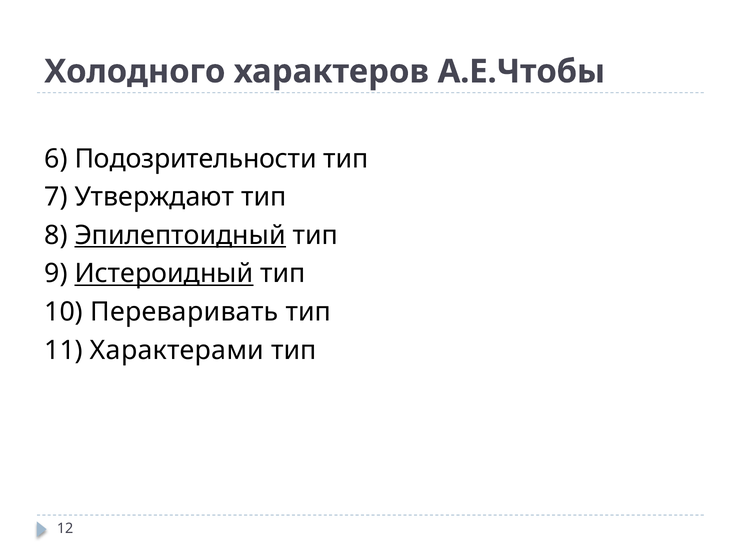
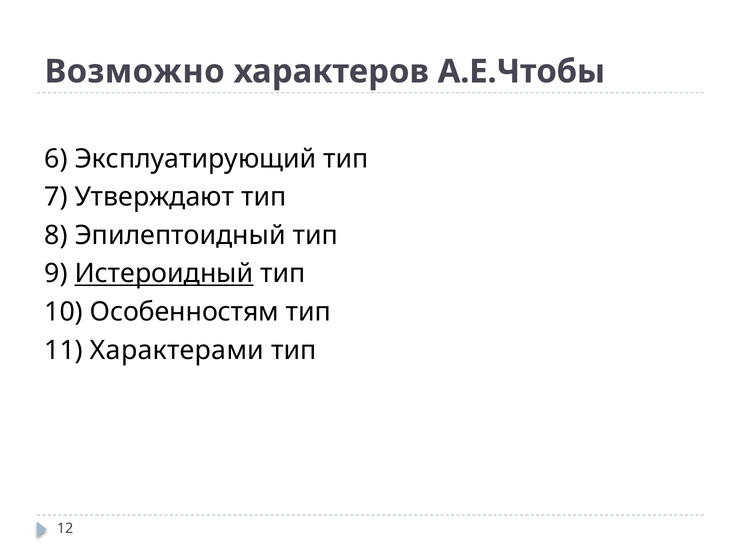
Холодного: Холодного -> Возможно
Подозрительности: Подозрительности -> Эксплуатирующий
Эпилептоидный underline: present -> none
Переваривать: Переваривать -> Особенностям
